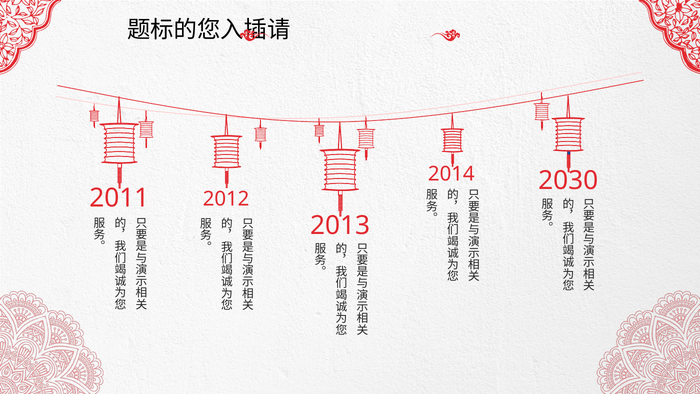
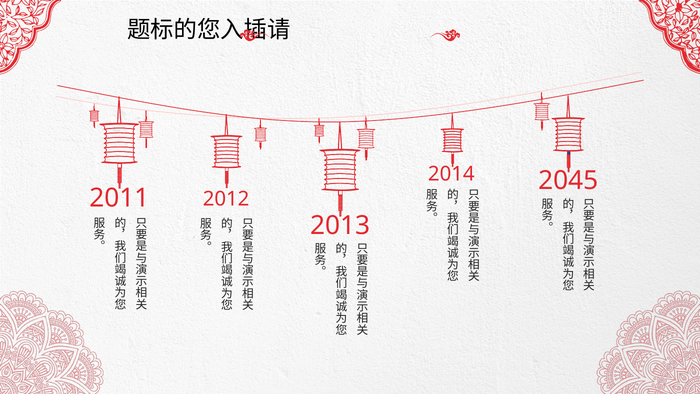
2030: 2030 -> 2045
